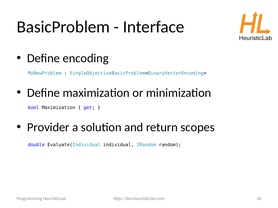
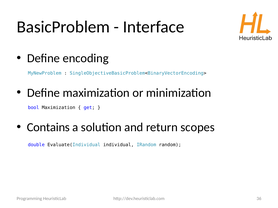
Provider: Provider -> Contains
